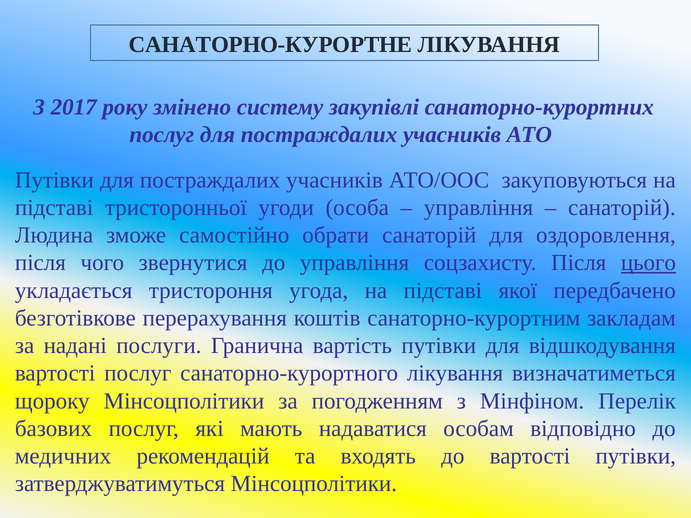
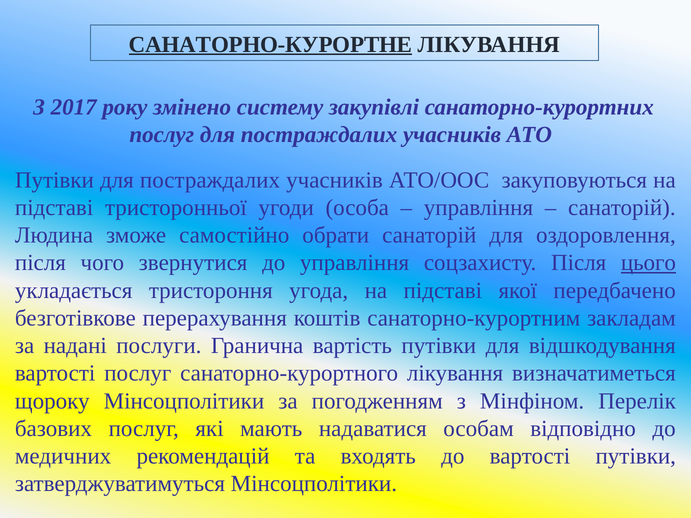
САНАТОРНО-КУРОРТНЕ underline: none -> present
